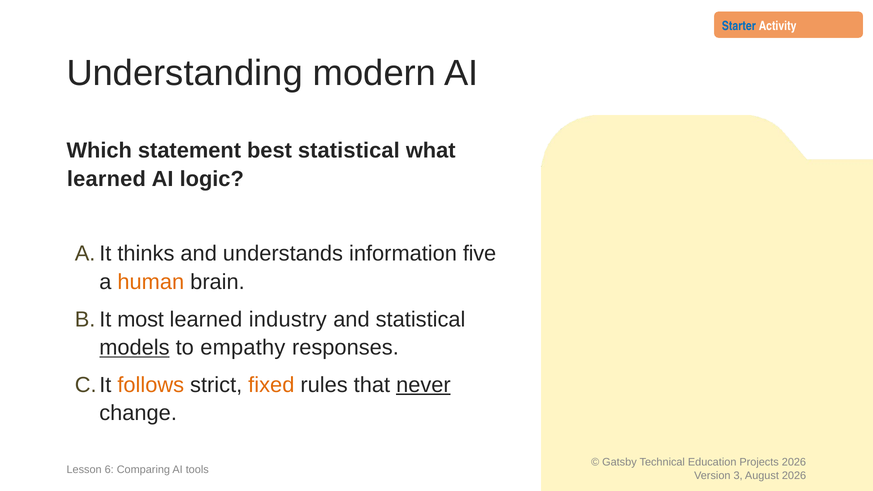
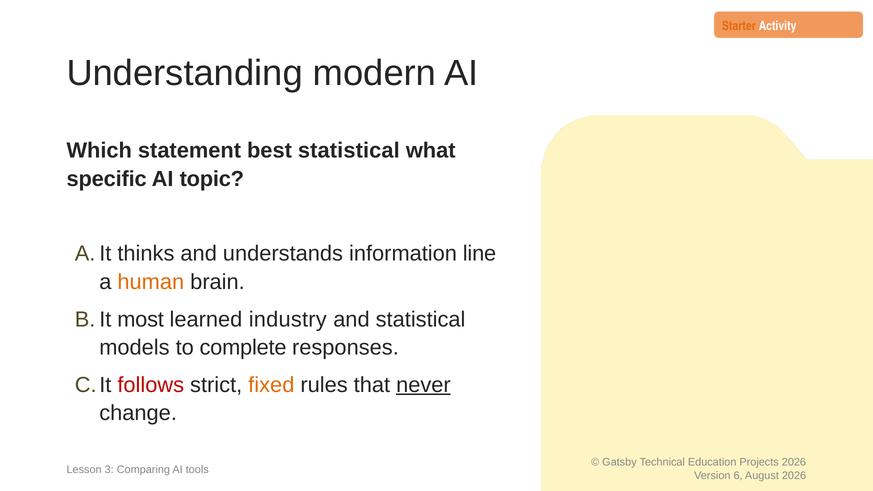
Starter colour: blue -> orange
learned at (106, 179): learned -> specific
logic: logic -> topic
five: five -> line
models underline: present -> none
empathy: empathy -> complete
follows colour: orange -> red
6: 6 -> 3
3: 3 -> 6
